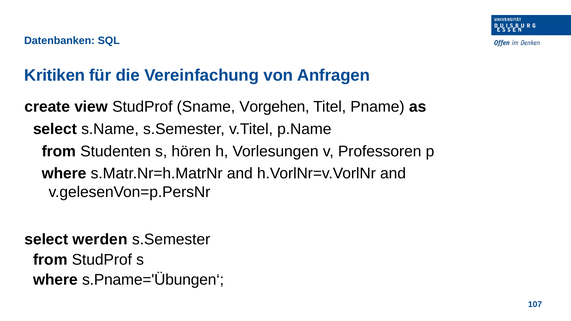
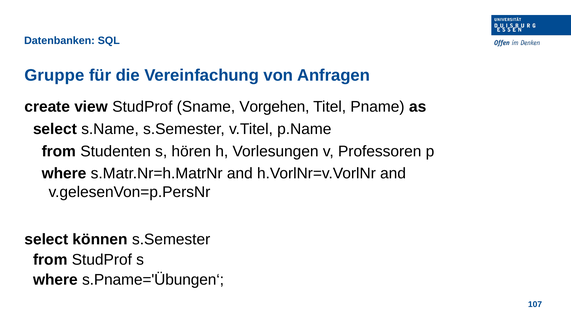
Kritiken: Kritiken -> Gruppe
werden: werden -> können
